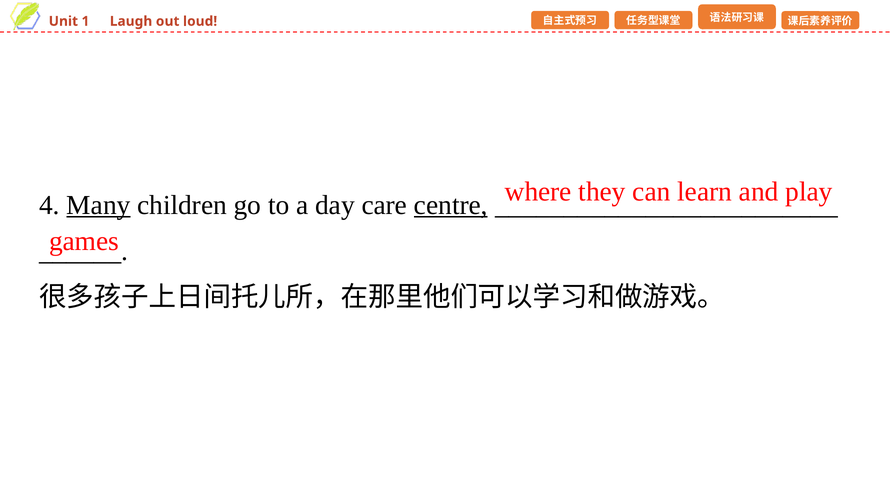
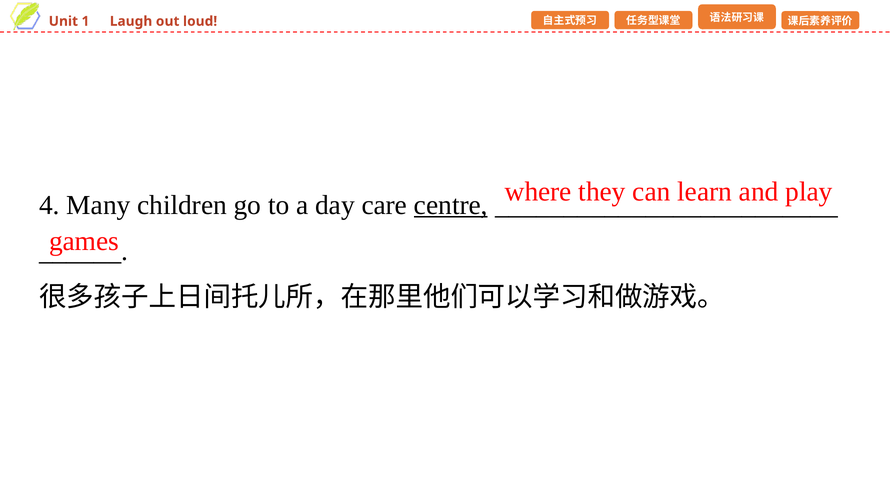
Many underline: present -> none
